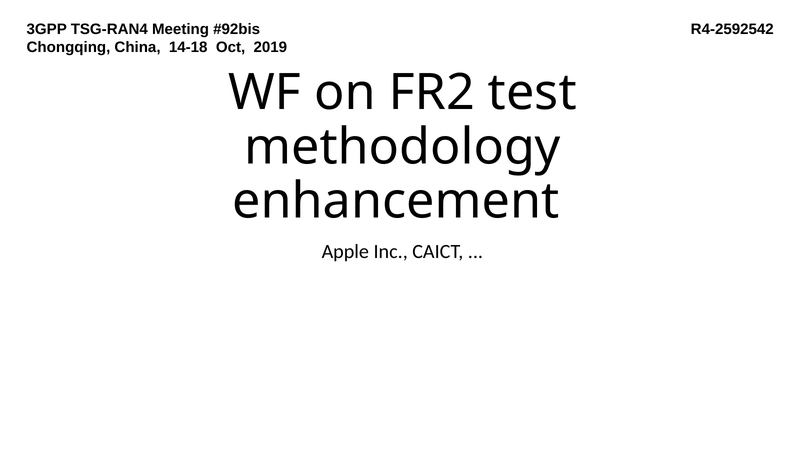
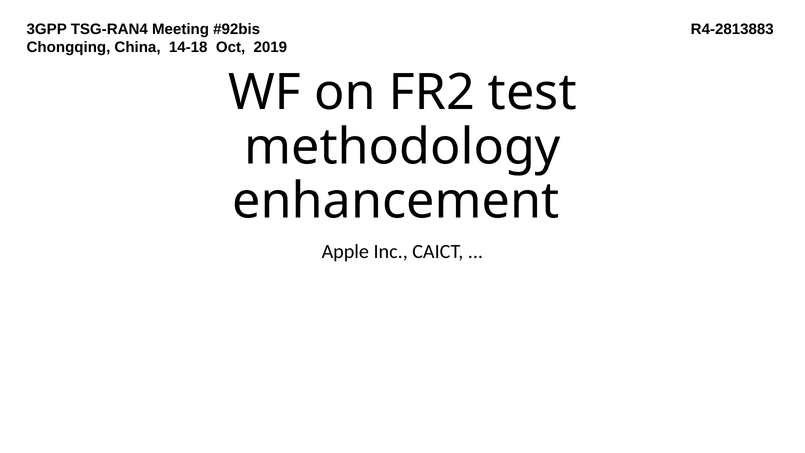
R4-2592542: R4-2592542 -> R4-2813883
